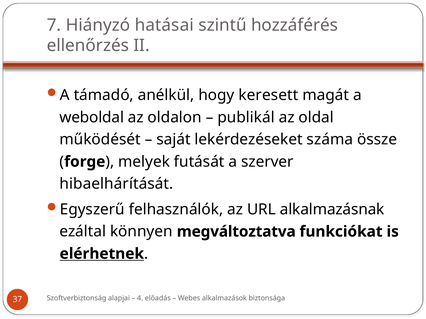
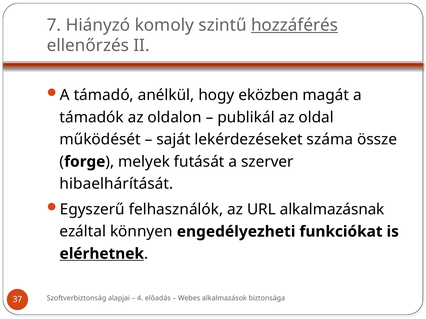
hatásai: hatásai -> komoly
hozzáférés underline: none -> present
keresett: keresett -> eközben
weboldal: weboldal -> támadók
megváltoztatva: megváltoztatva -> engedélyezheti
